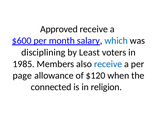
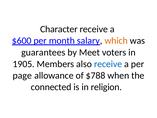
Approved: Approved -> Character
which colour: blue -> orange
disciplining: disciplining -> guarantees
Least: Least -> Meet
1985: 1985 -> 1905
$120: $120 -> $788
